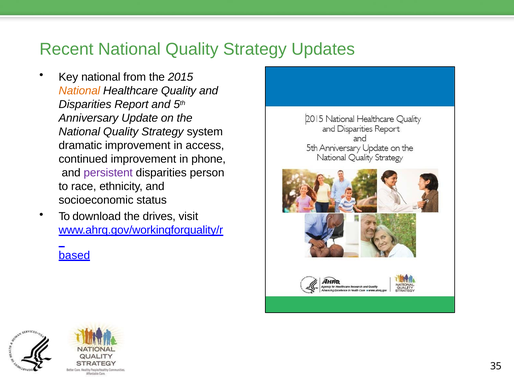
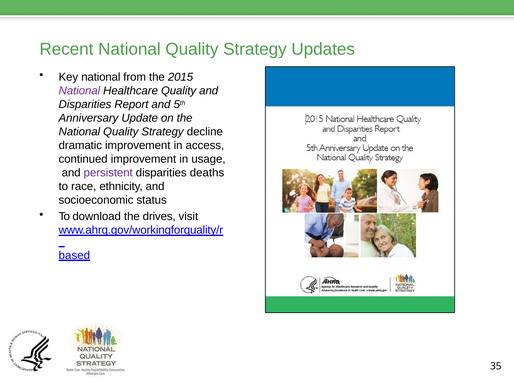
National at (79, 91) colour: orange -> purple
system: system -> decline
phone: phone -> usage
person: person -> deaths
